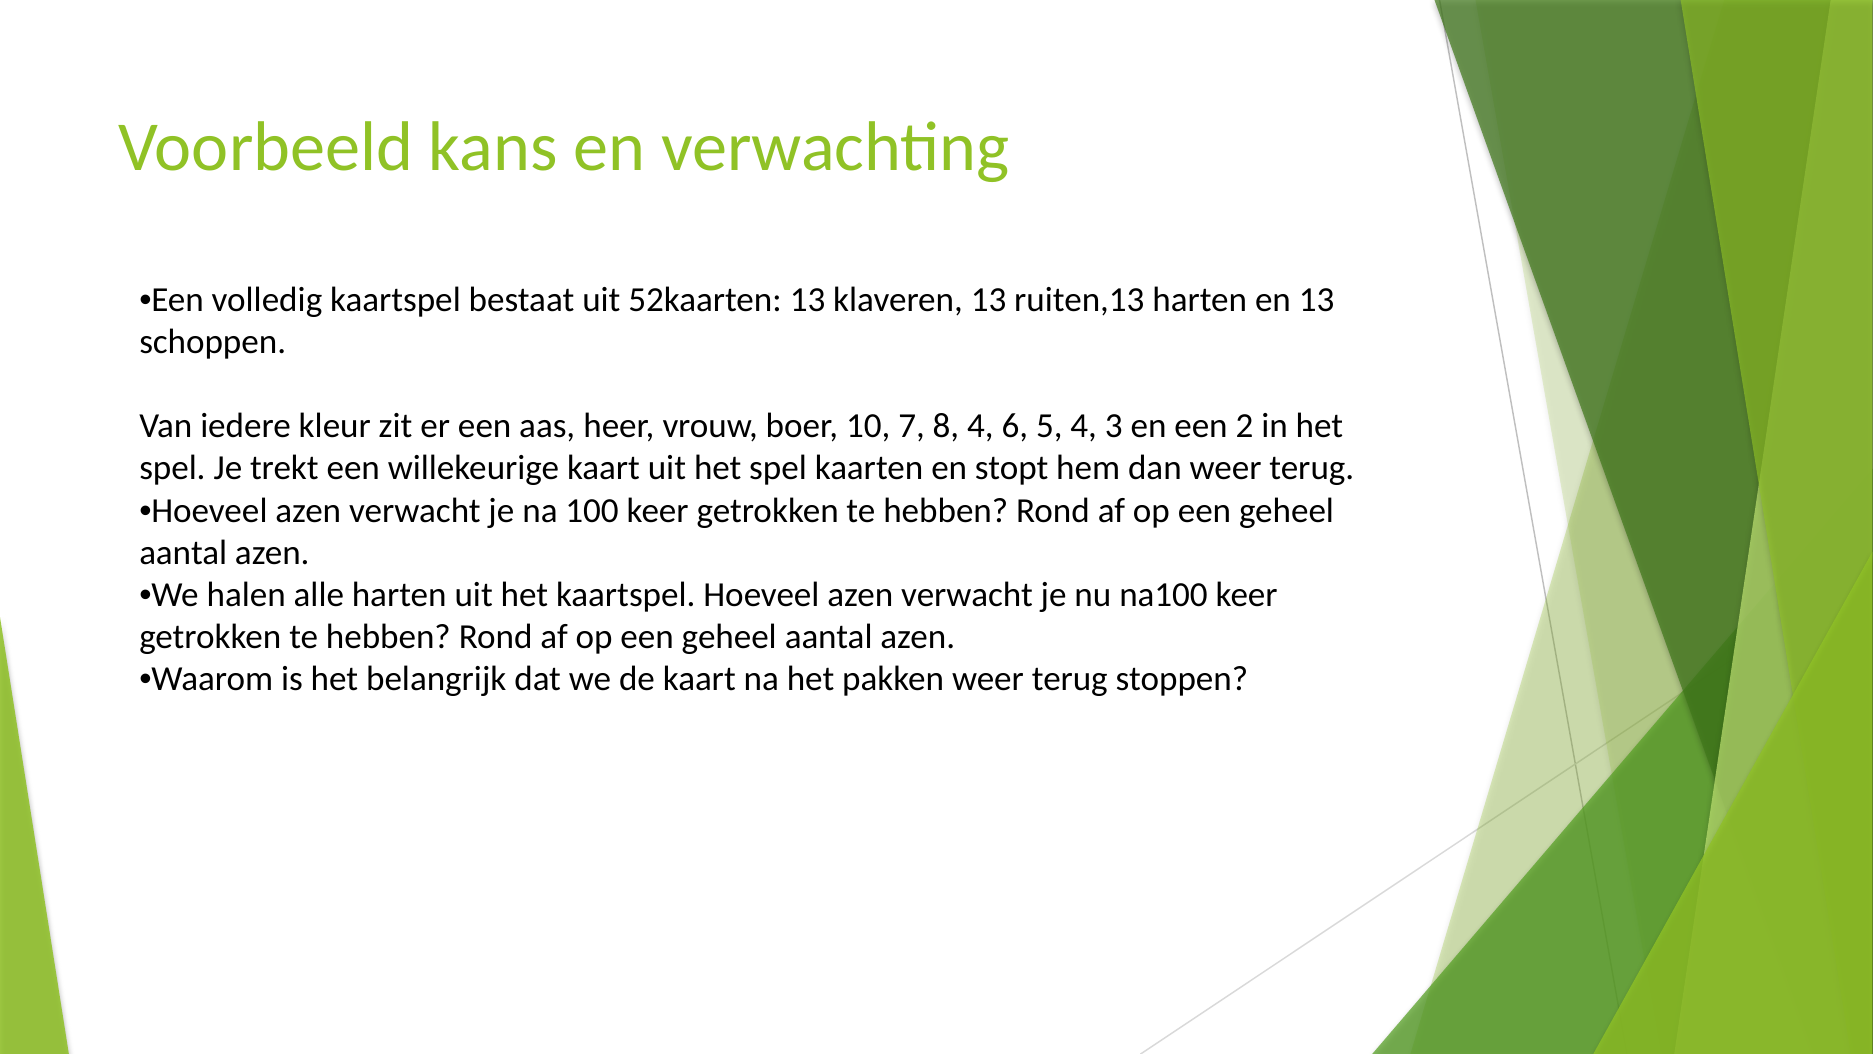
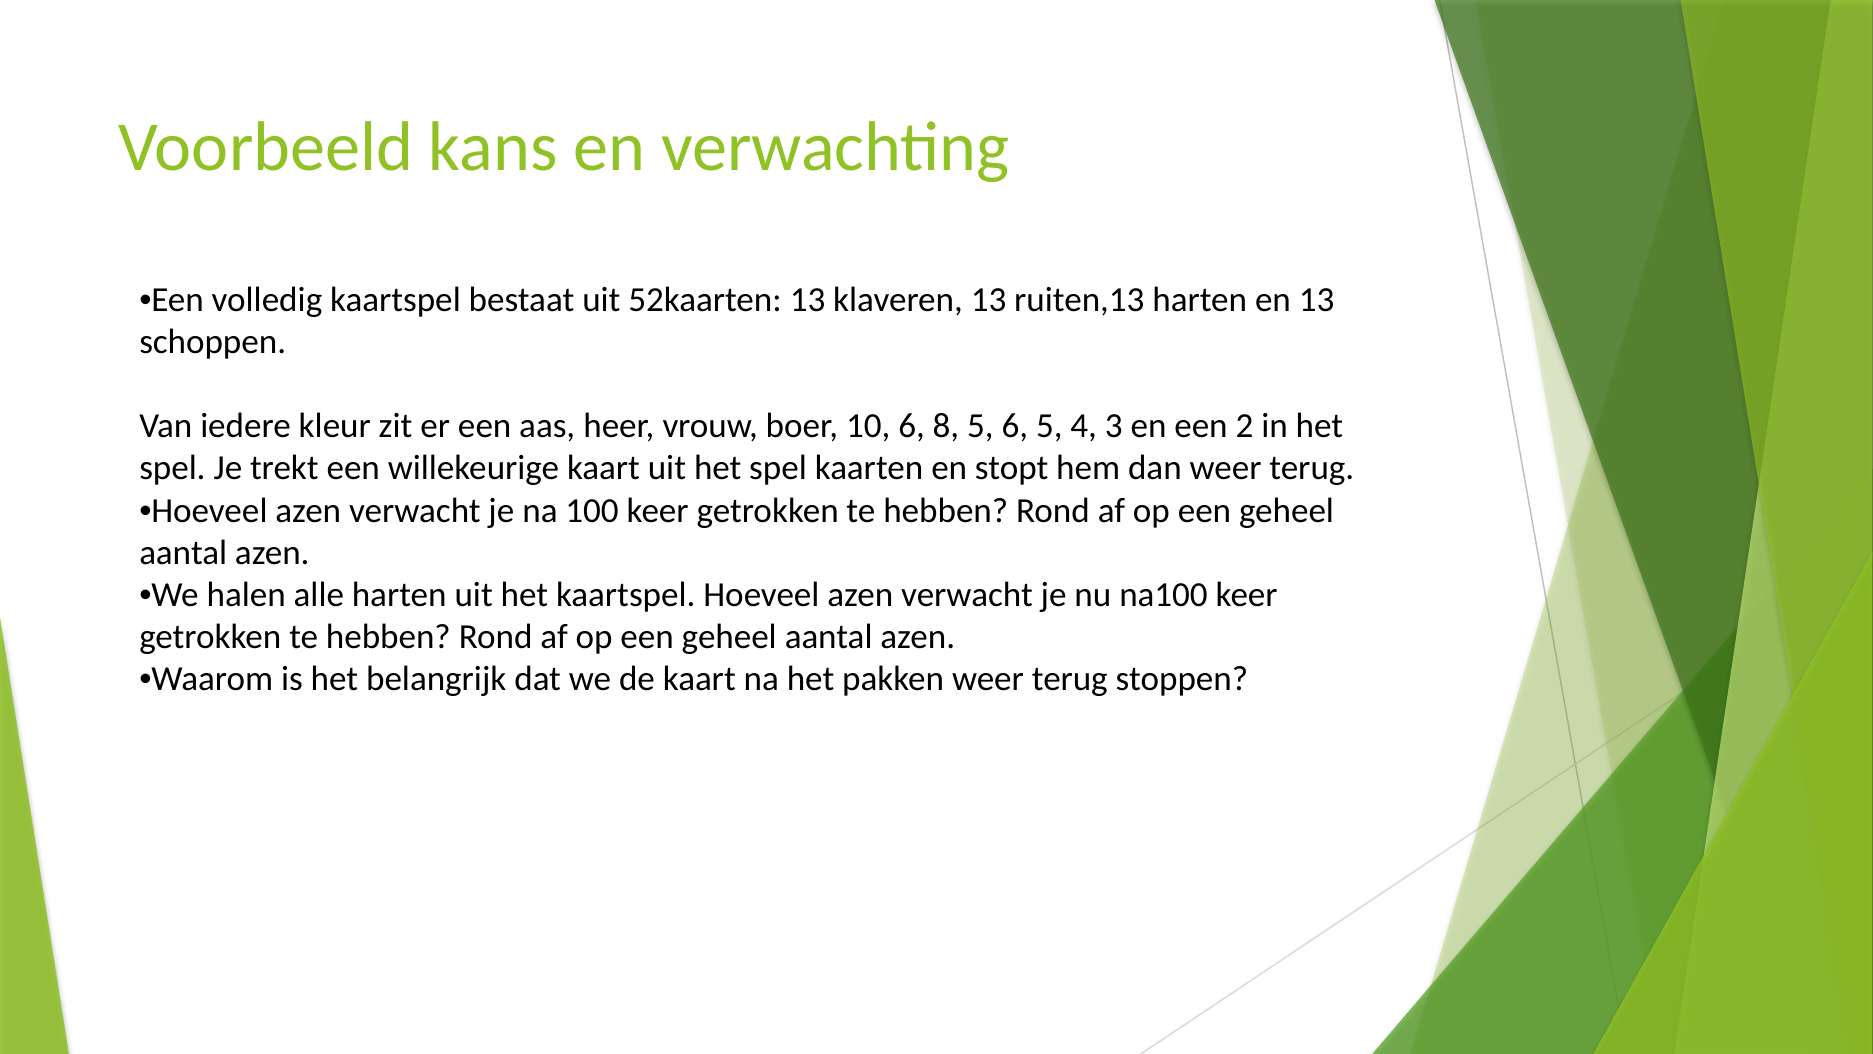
10 7: 7 -> 6
8 4: 4 -> 5
